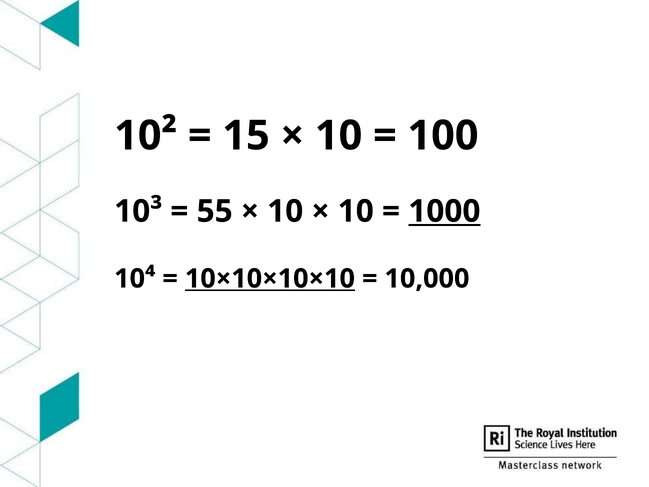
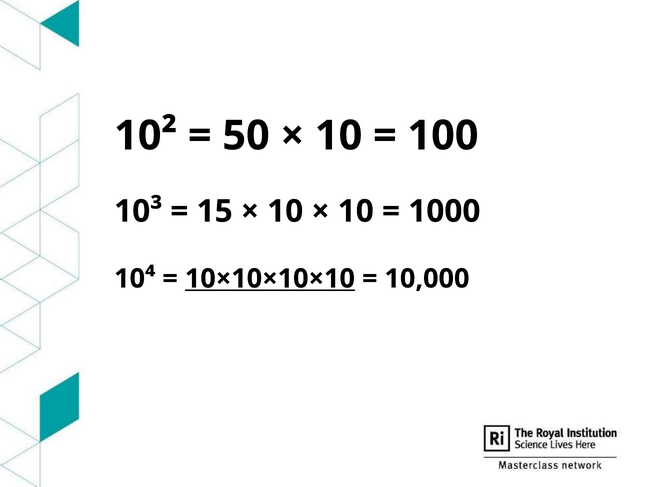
15: 15 -> 50
55: 55 -> 15
1000 underline: present -> none
